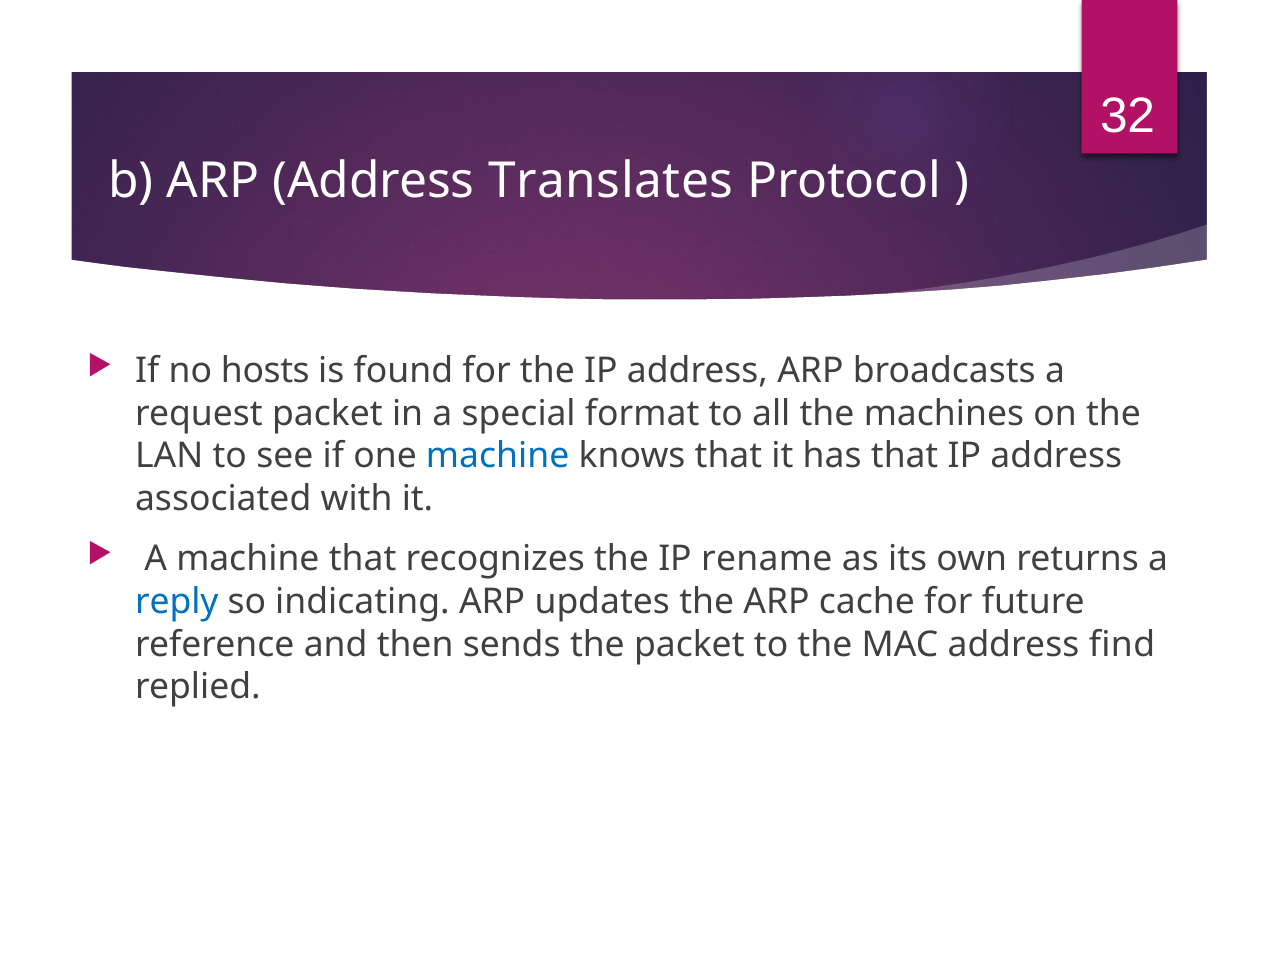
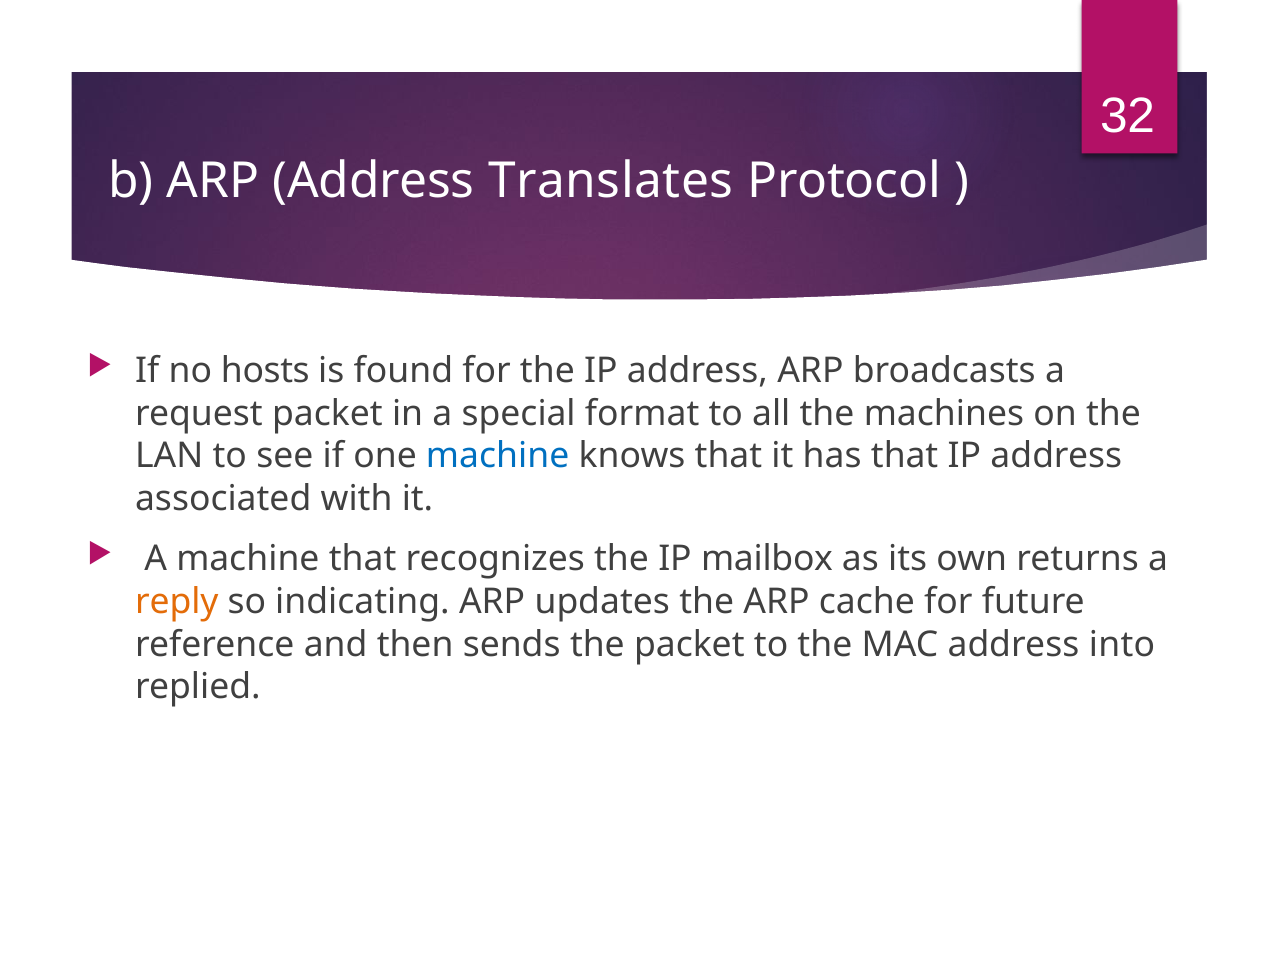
rename: rename -> mailbox
reply colour: blue -> orange
find: find -> into
